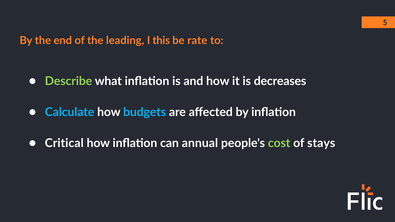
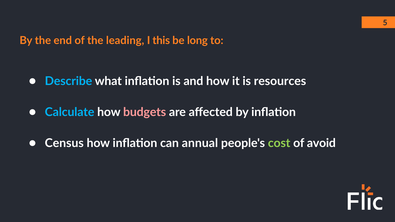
rate: rate -> long
Describe colour: light green -> light blue
decreases: decreases -> resources
budgets colour: light blue -> pink
Critical: Critical -> Census
stays: stays -> avoid
